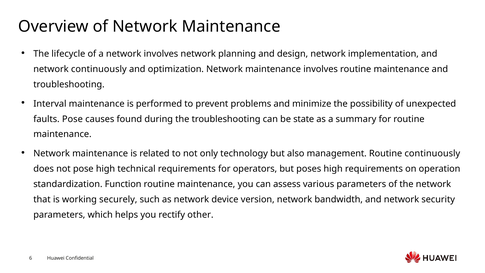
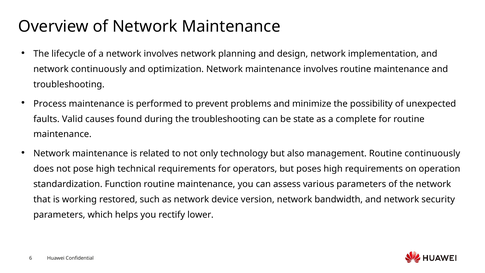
Interval: Interval -> Process
faults Pose: Pose -> Valid
summary: summary -> complete
securely: securely -> restored
other: other -> lower
